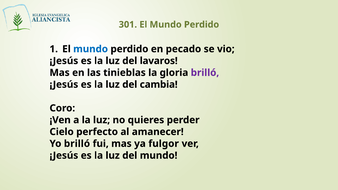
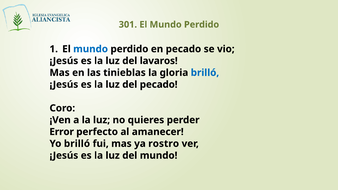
brilló at (205, 73) colour: purple -> blue
del cambia: cambia -> pecado
Cielo: Cielo -> Error
fulgor: fulgor -> rostro
